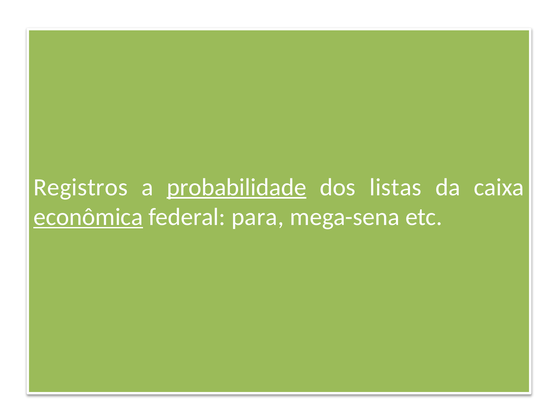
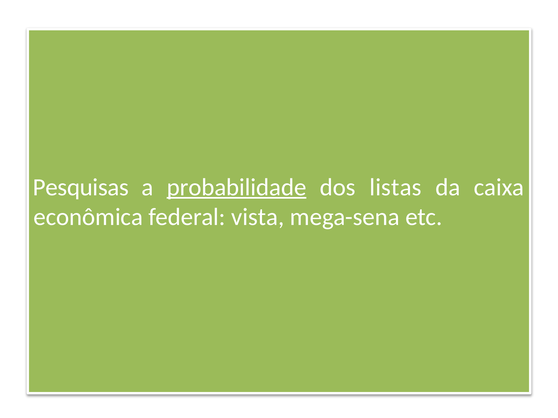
Registros: Registros -> Pesquisas
econômica underline: present -> none
para: para -> vista
